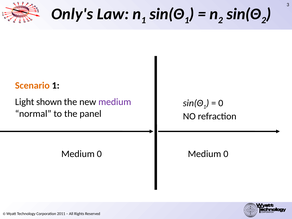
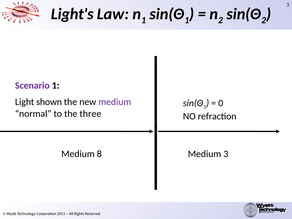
Only's: Only's -> Light's
Scenario colour: orange -> purple
panel: panel -> three
0 at (99, 154): 0 -> 8
0 at (226, 154): 0 -> 3
